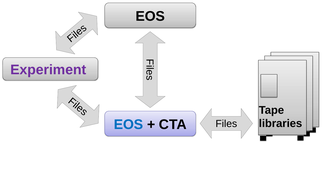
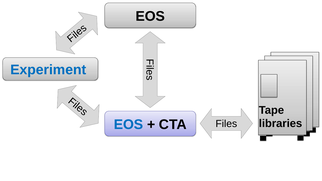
Experiment colour: purple -> blue
